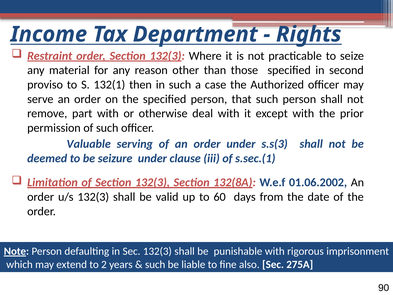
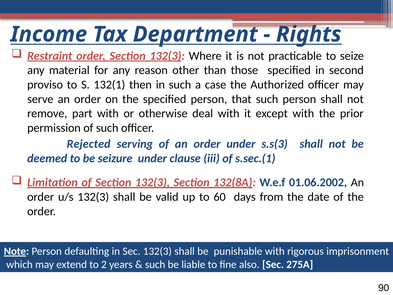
Valuable: Valuable -> Rejected
